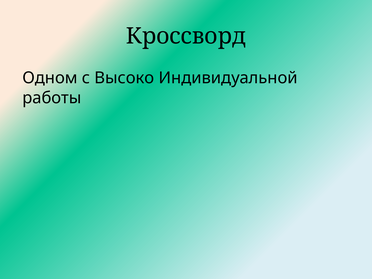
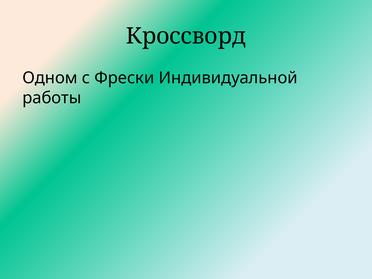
Высоко: Высоко -> Фрески
